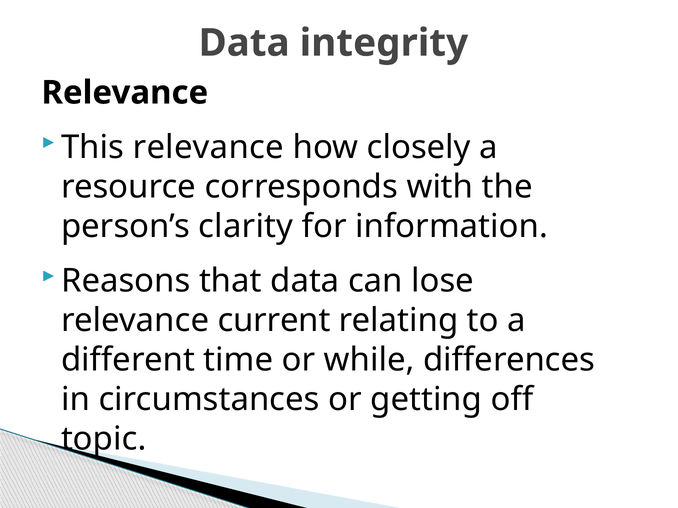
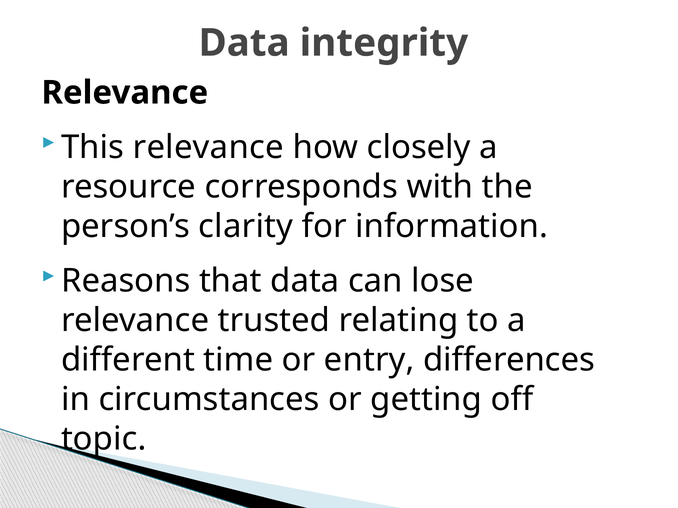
current: current -> trusted
while: while -> entry
